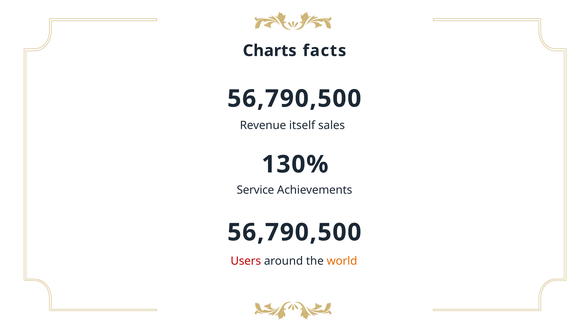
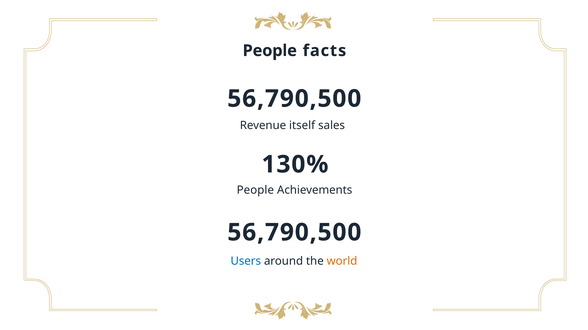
Charts at (270, 51): Charts -> People
Service at (255, 191): Service -> People
Users colour: red -> blue
